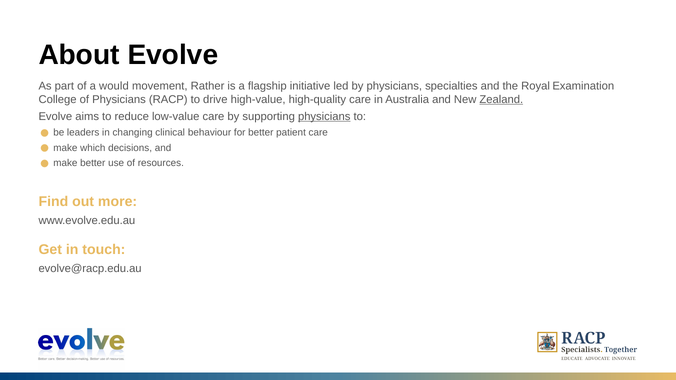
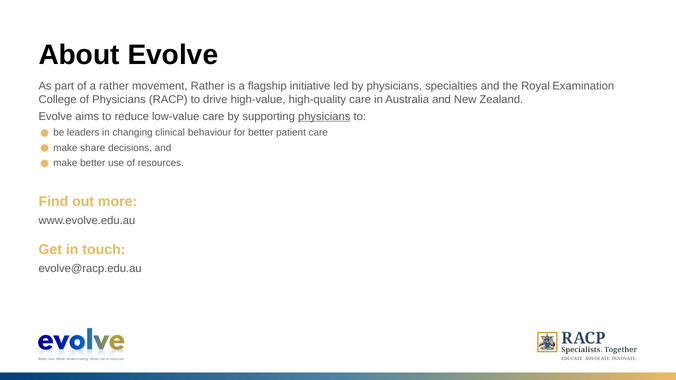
a would: would -> rather
Zealand underline: present -> none
which: which -> share
